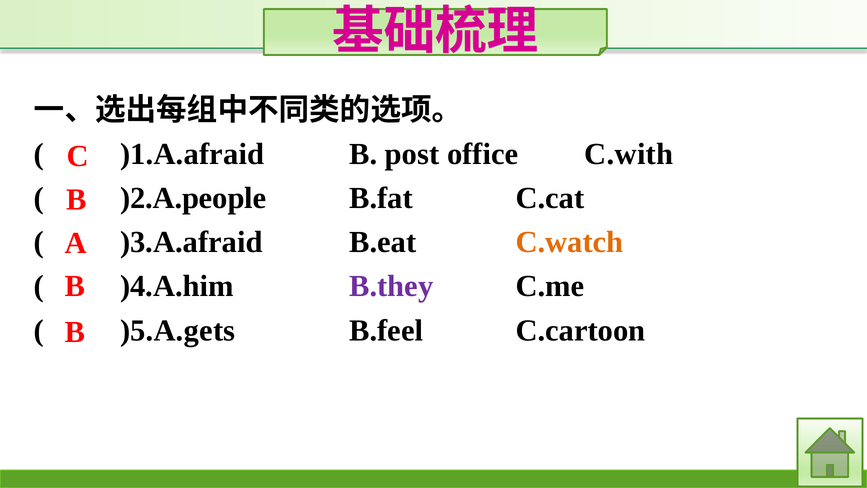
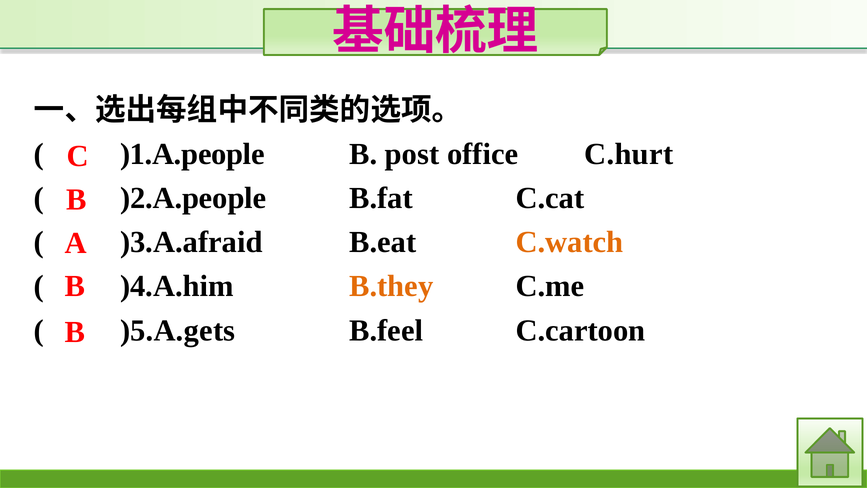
)1.A.afraid: )1.A.afraid -> )1.A.people
C.with: C.with -> C.hurt
B.they colour: purple -> orange
